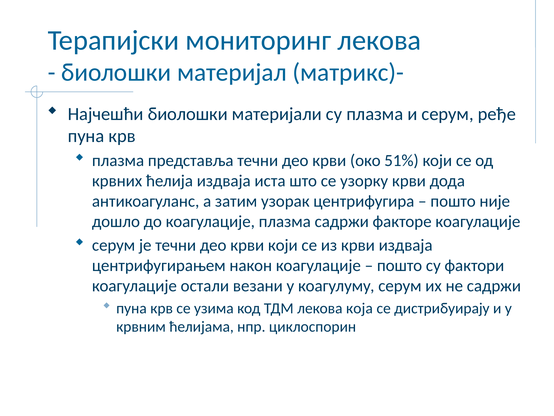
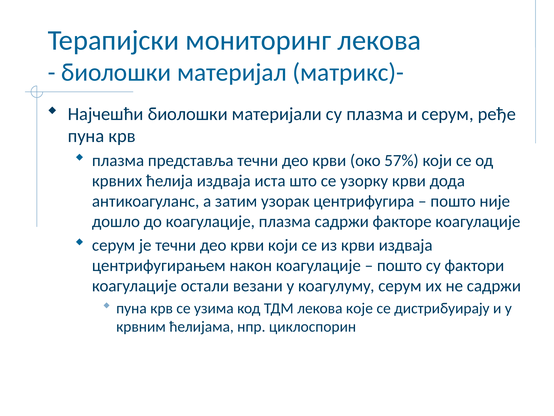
51%: 51% -> 57%
која: која -> које
